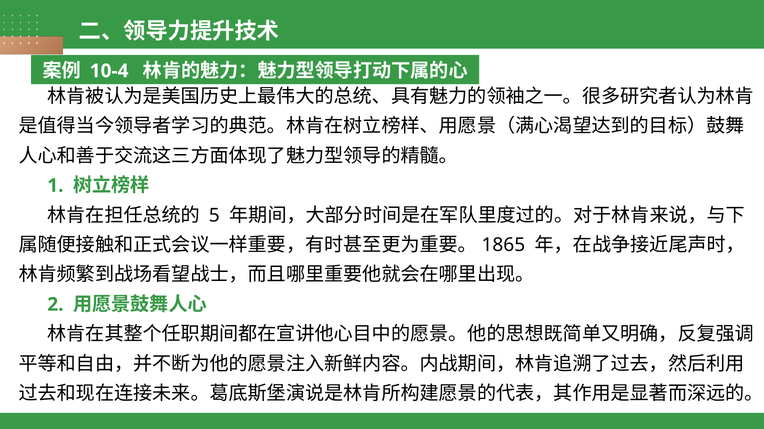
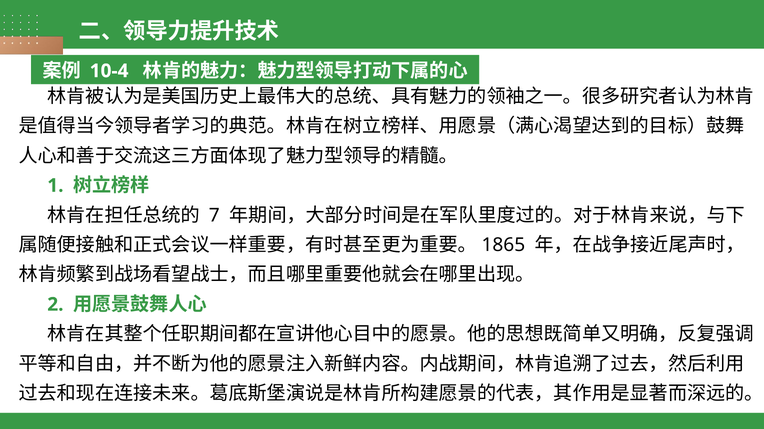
5: 5 -> 7
